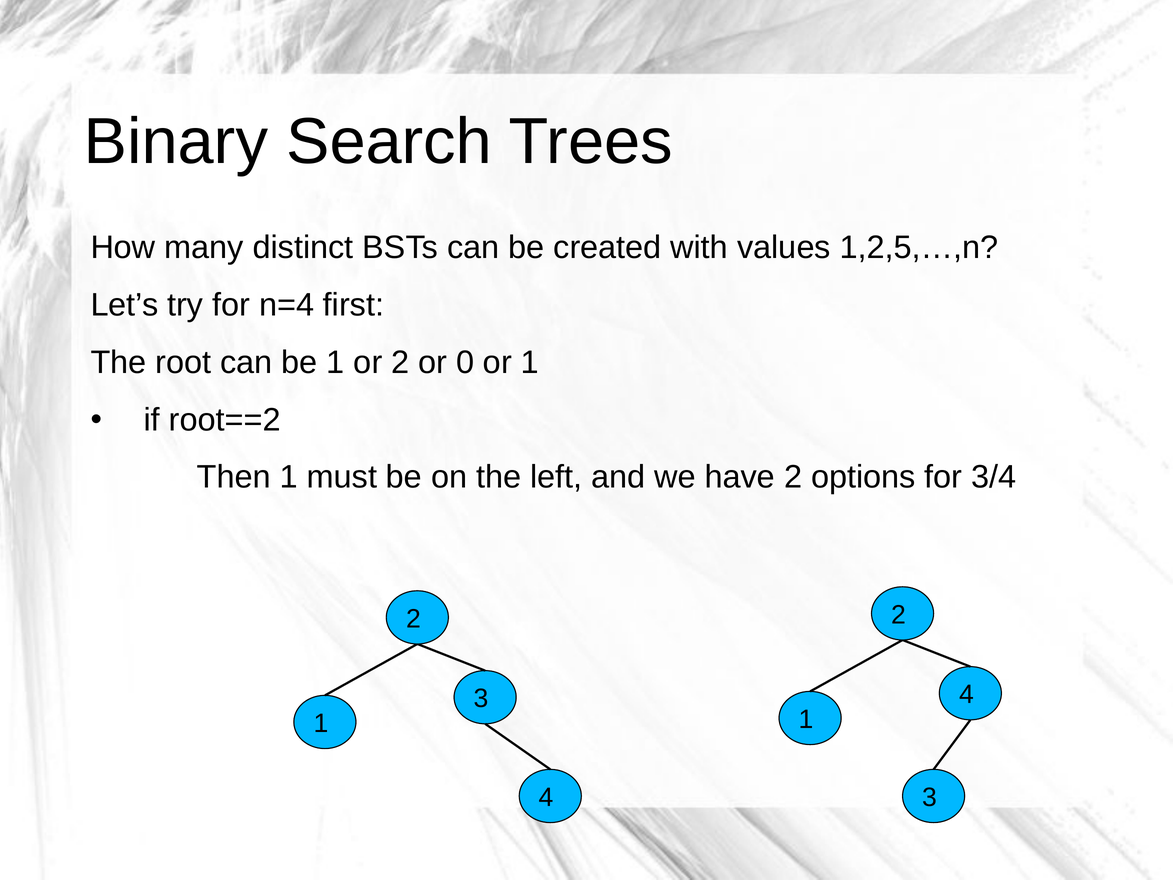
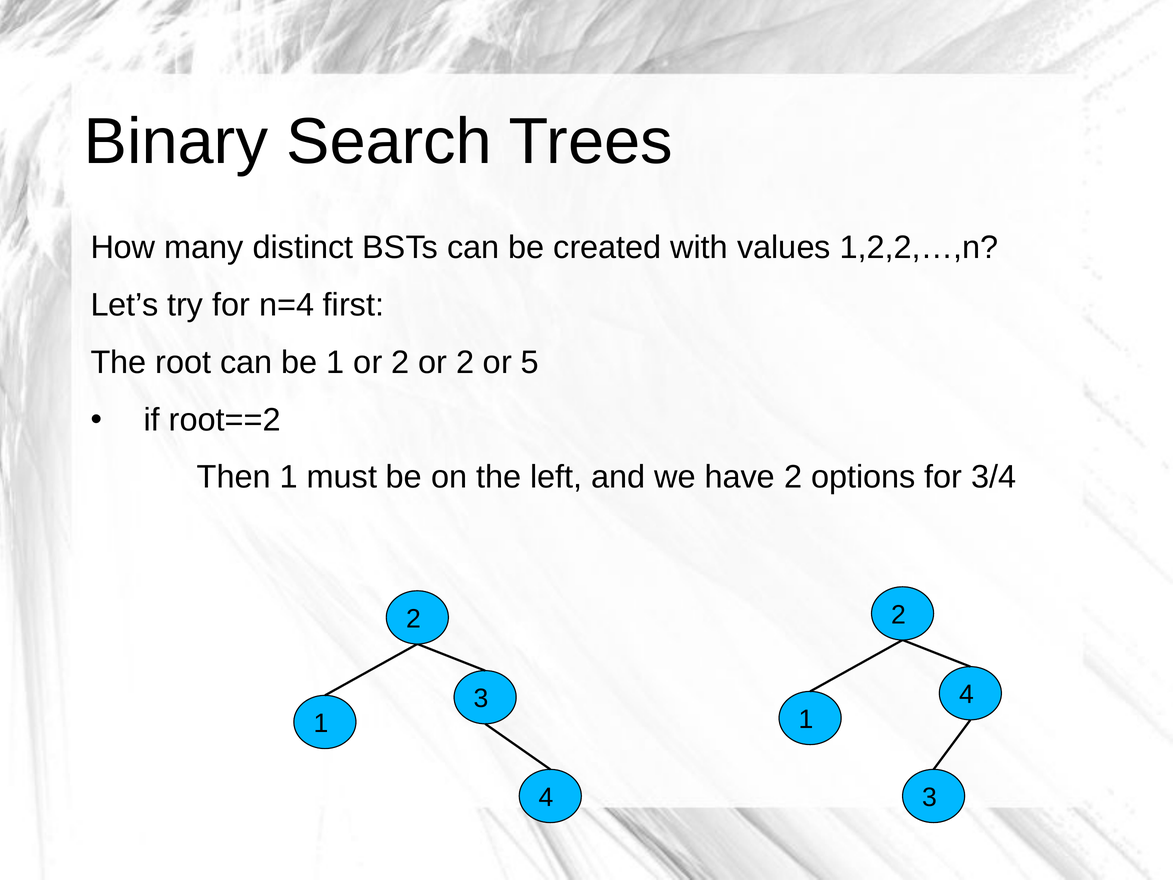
1,2,5,…,n: 1,2,5,…,n -> 1,2,2,…,n
2 or 0: 0 -> 2
or 1: 1 -> 5
